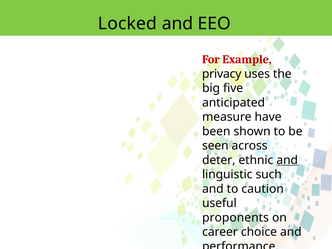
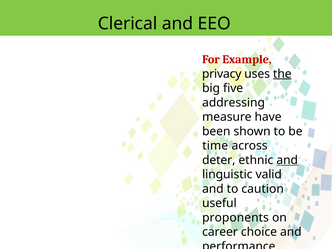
Locked: Locked -> Clerical
the underline: none -> present
anticipated: anticipated -> addressing
seen: seen -> time
such: such -> valid
